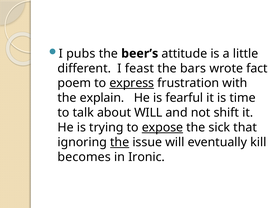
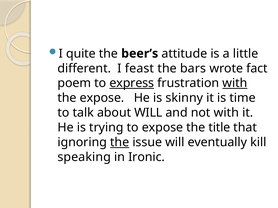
pubs: pubs -> quite
with at (235, 83) underline: none -> present
the explain: explain -> expose
fearful: fearful -> skinny
not shift: shift -> with
expose at (162, 128) underline: present -> none
sick: sick -> title
becomes: becomes -> speaking
